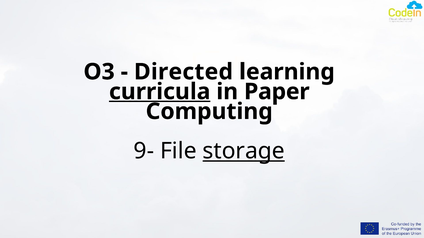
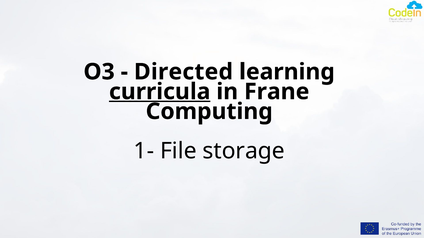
Paper: Paper -> Frane
9-: 9- -> 1-
storage underline: present -> none
